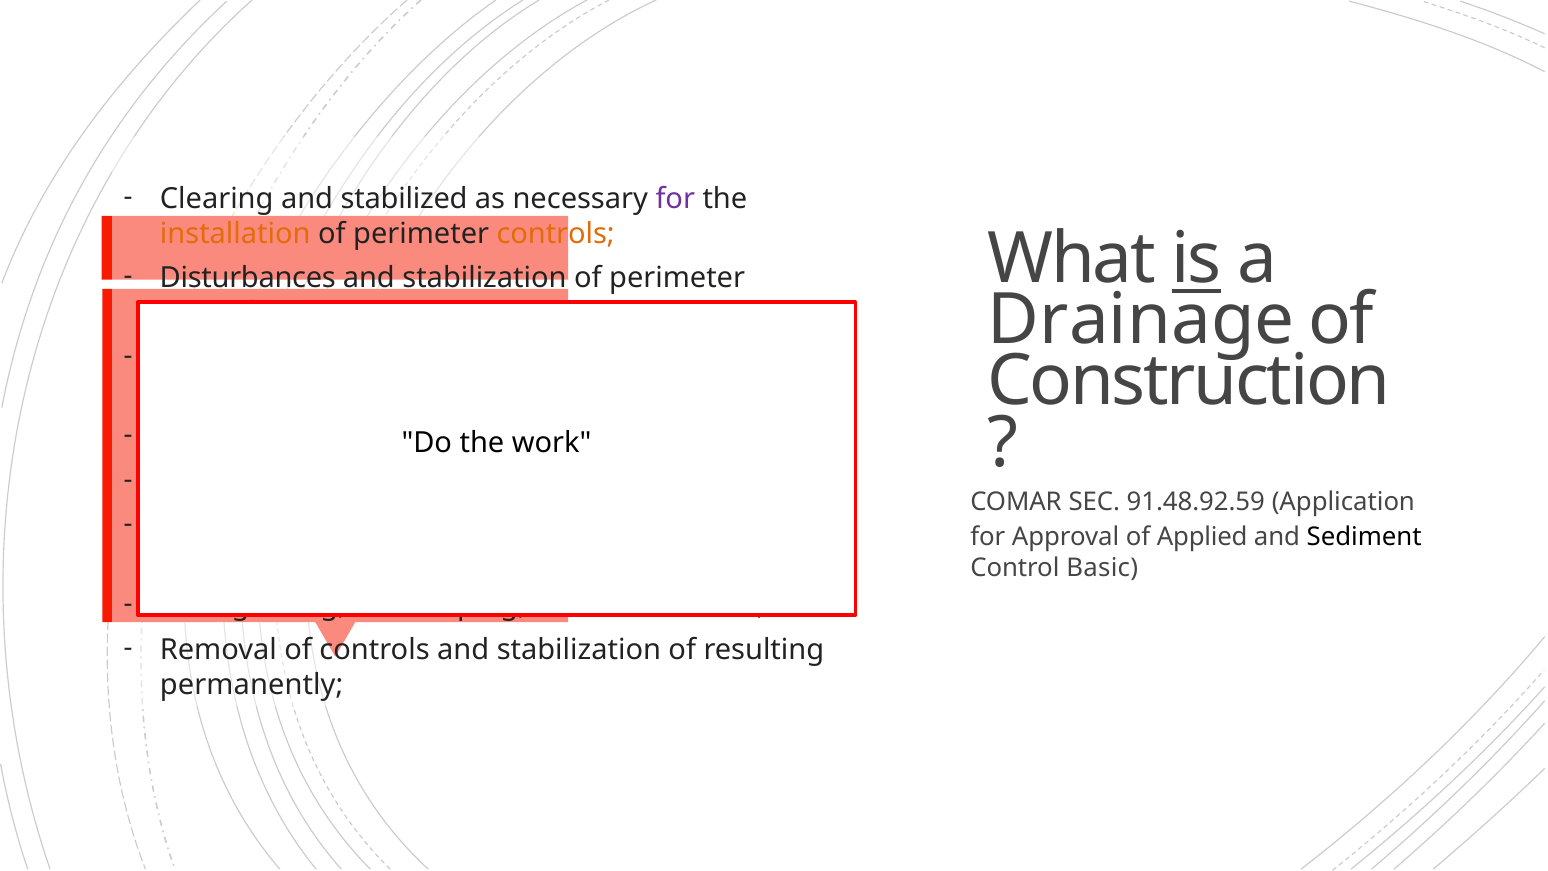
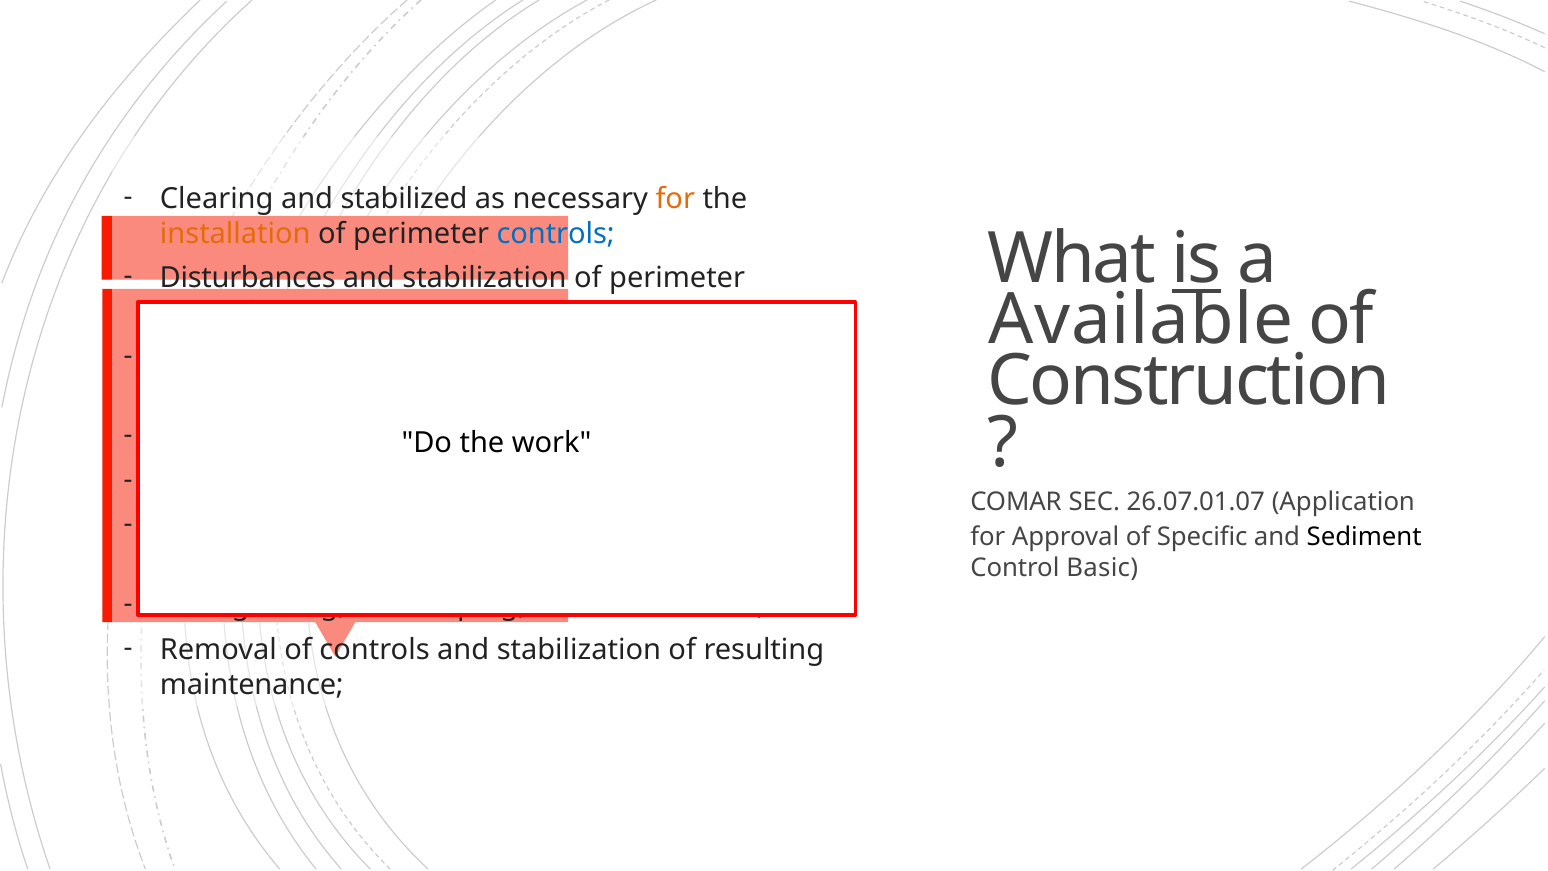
for at (675, 199) colour: purple -> orange
controls at (556, 234) colour: orange -> blue
Drainage: Drainage -> Available
91.48.92.59: 91.48.92.59 -> 26.07.01.07
Applied: Applied -> Specific
permanently: permanently -> maintenance
